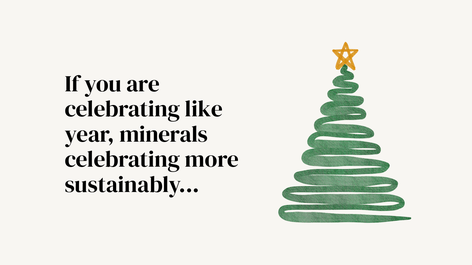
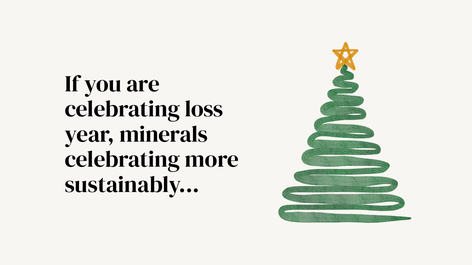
like: like -> loss
